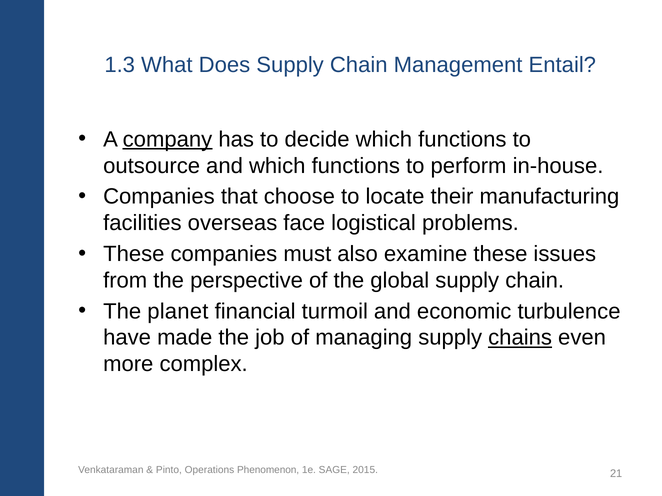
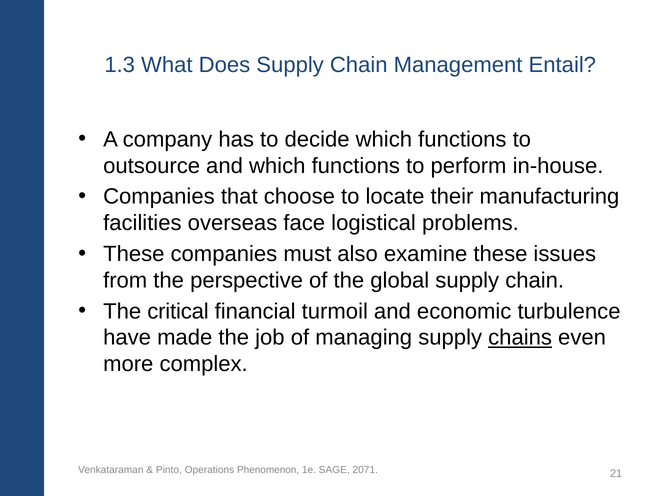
company underline: present -> none
planet: planet -> critical
2015: 2015 -> 2071
